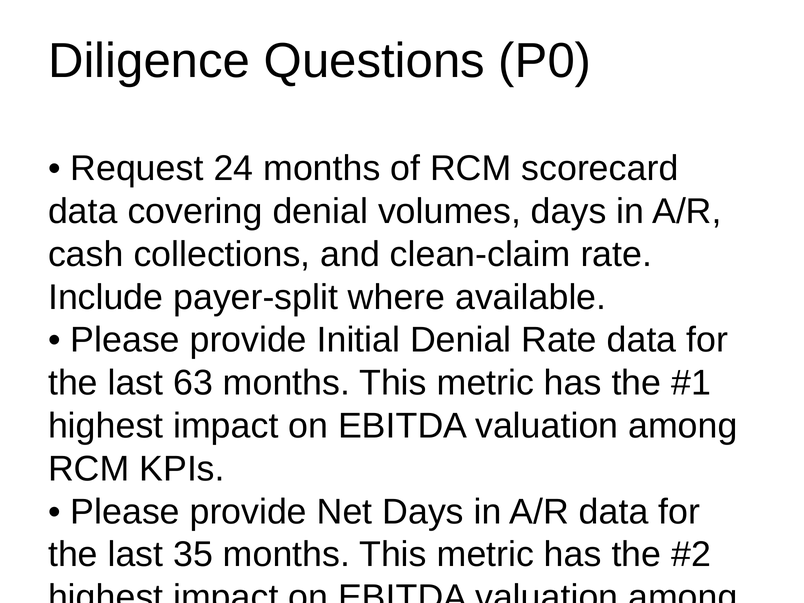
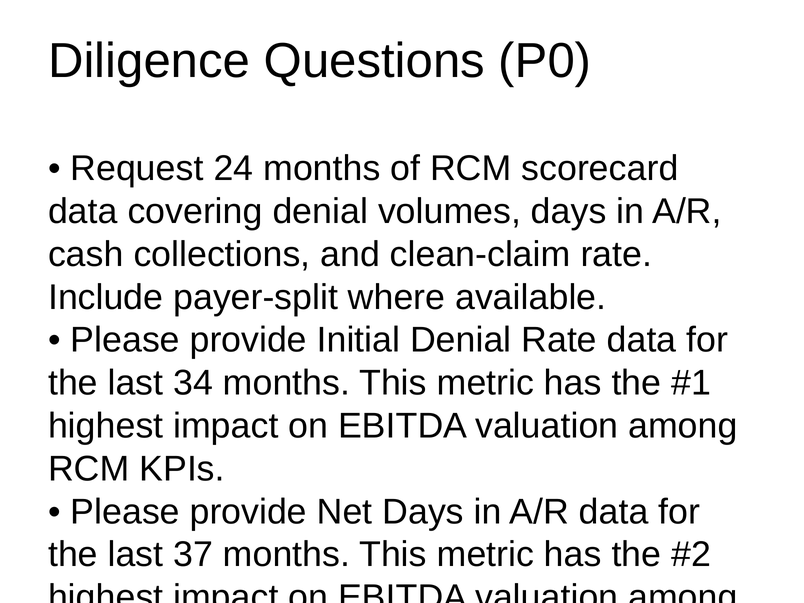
63: 63 -> 34
35: 35 -> 37
